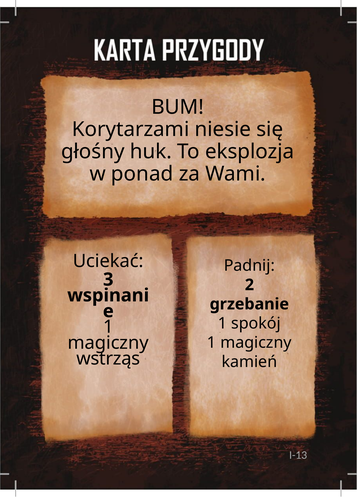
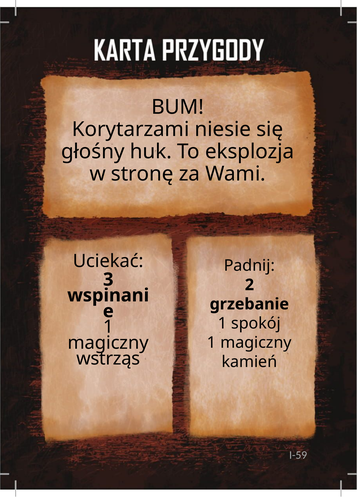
ponad: ponad -> stronę
I-13: I-13 -> I-59
